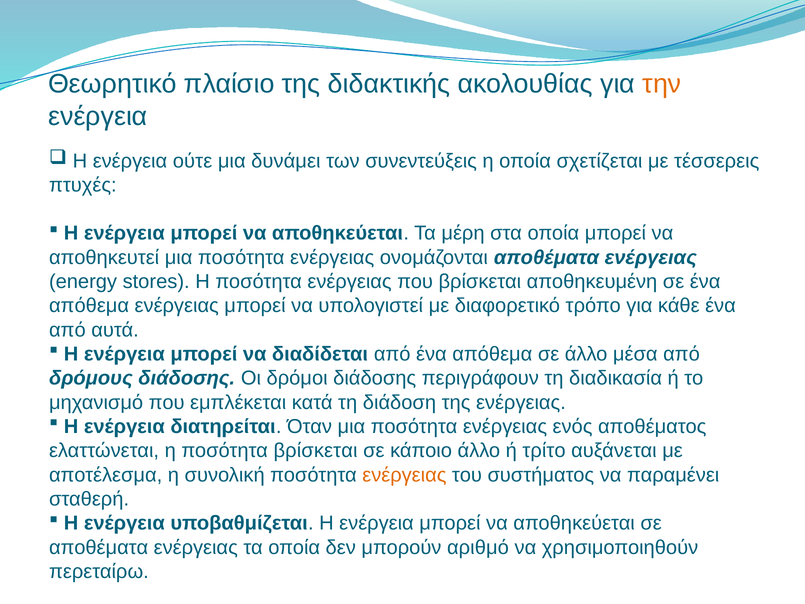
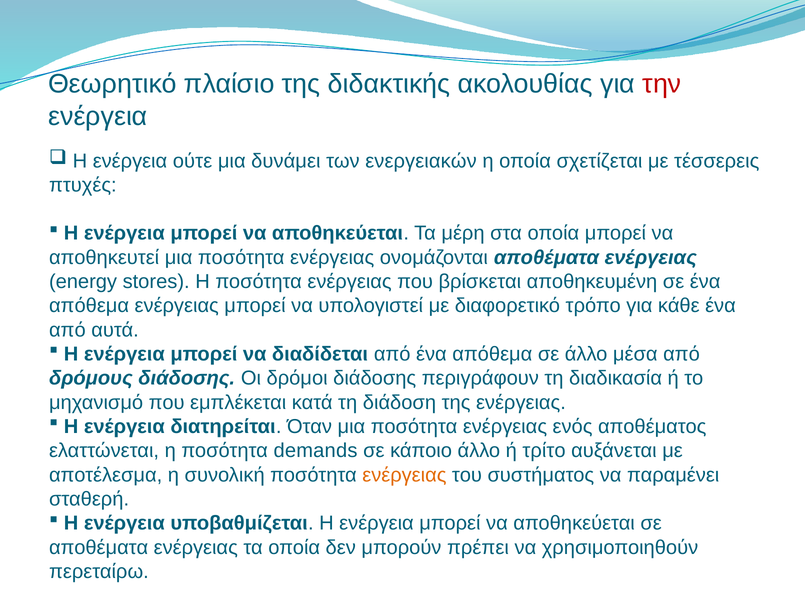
την colour: orange -> red
συνεντεύξεις: συνεντεύξεις -> ενεργειακών
ποσότητα βρίσκεται: βρίσκεται -> demands
αριθμό: αριθμό -> πρέπει
